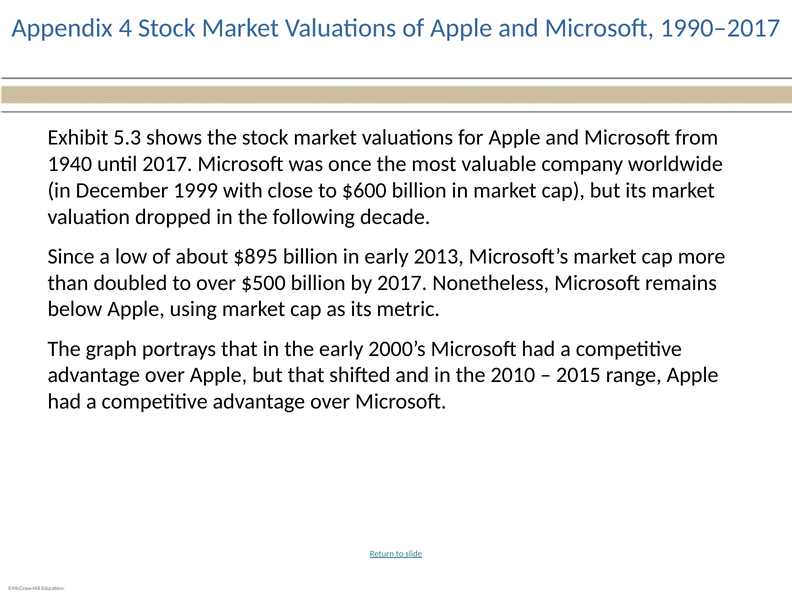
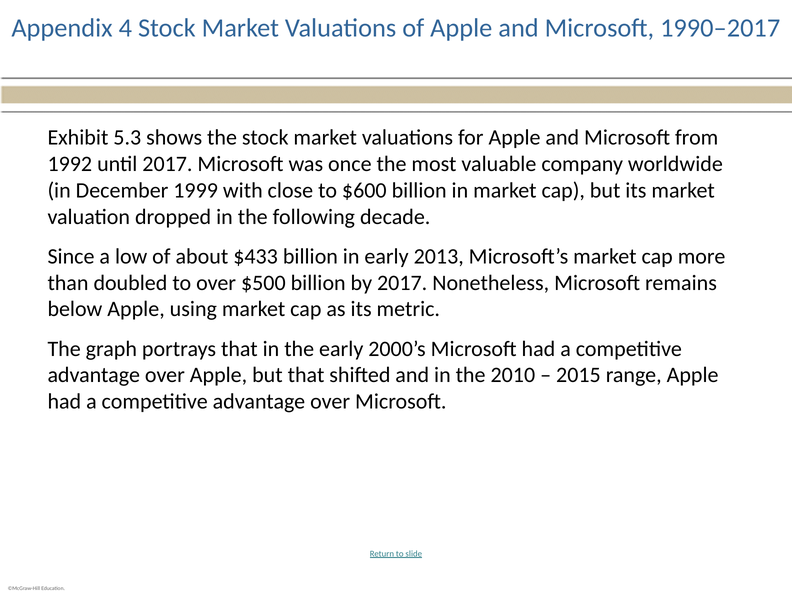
1940: 1940 -> 1992
$895: $895 -> $433
